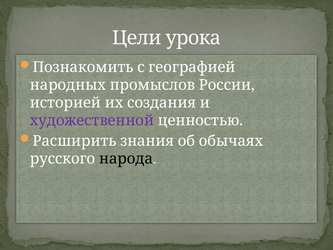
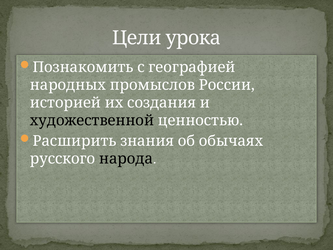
художественной colour: purple -> black
